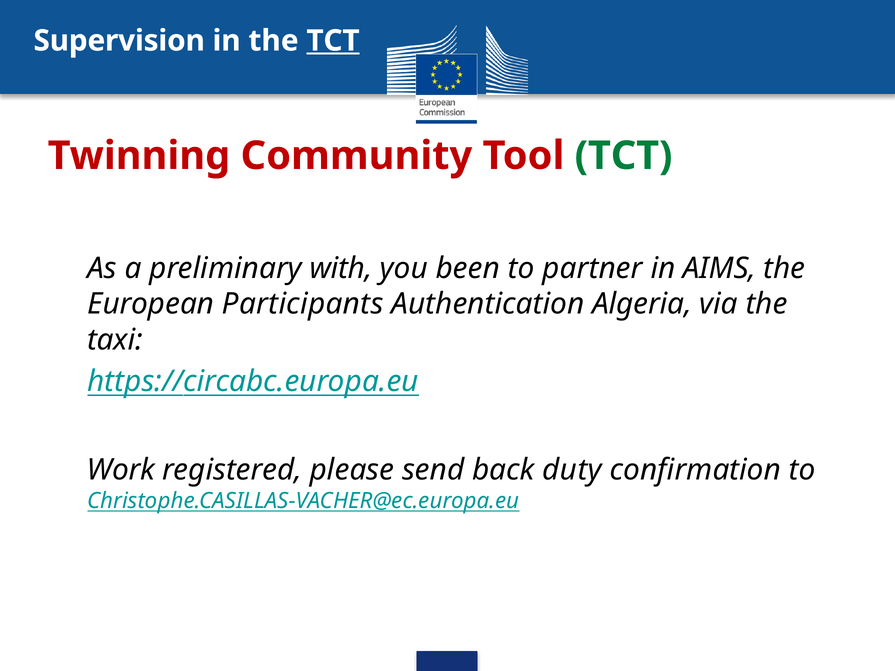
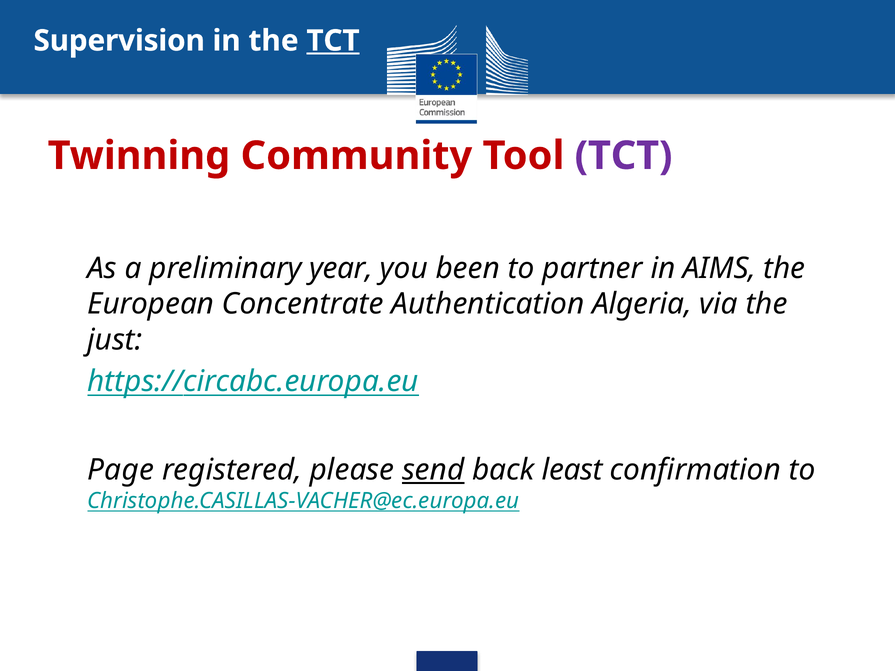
TCT at (624, 156) colour: green -> purple
with: with -> year
Participants: Participants -> Concentrate
taxi: taxi -> just
Work: Work -> Page
send underline: none -> present
duty: duty -> least
